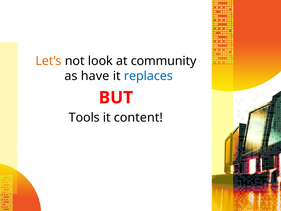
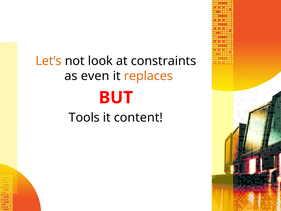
community: community -> constraints
have: have -> even
replaces colour: blue -> orange
